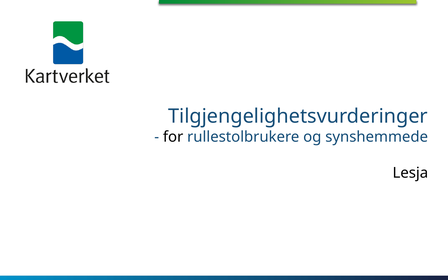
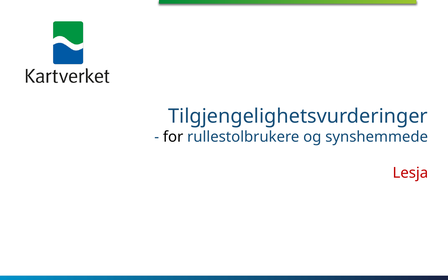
Lesja colour: black -> red
